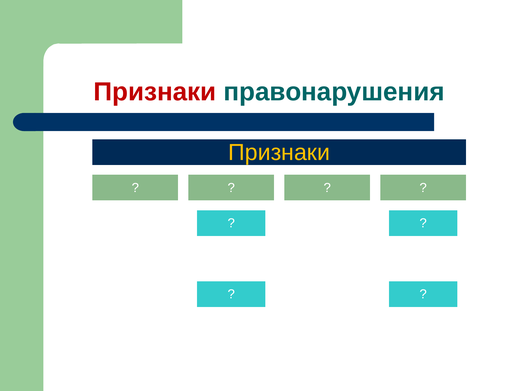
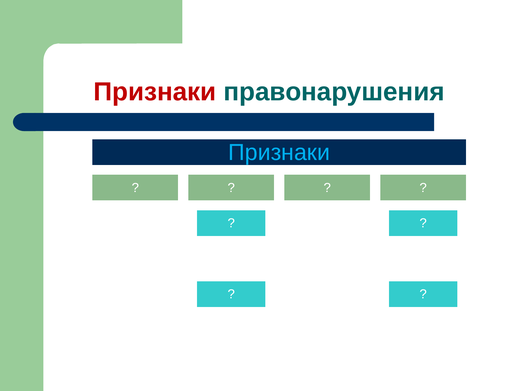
Признаки at (279, 152) colour: yellow -> light blue
